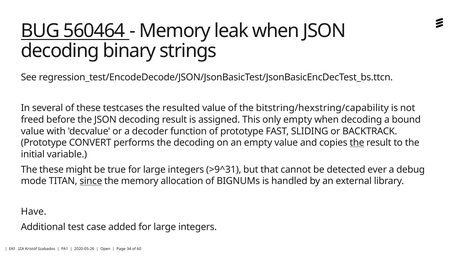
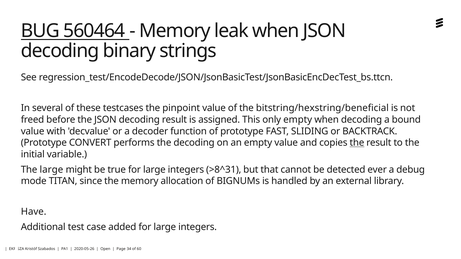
resulted: resulted -> pinpoint
bitstring/hexstring/capability: bitstring/hexstring/capability -> bitstring/hexstring/beneficial
The these: these -> large
>9^31: >9^31 -> >8^31
since underline: present -> none
